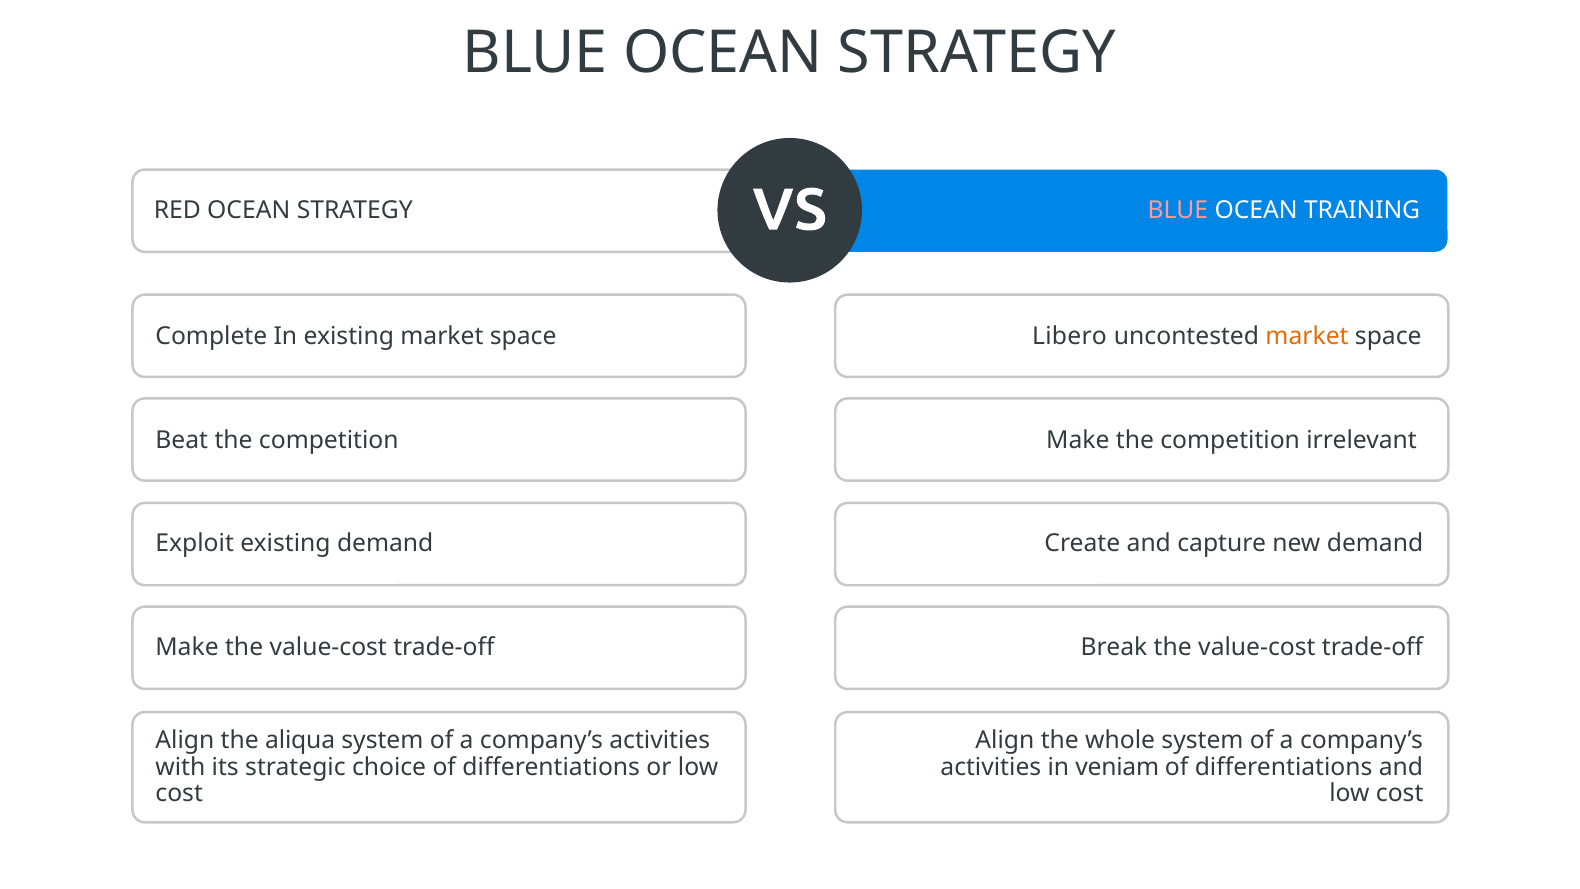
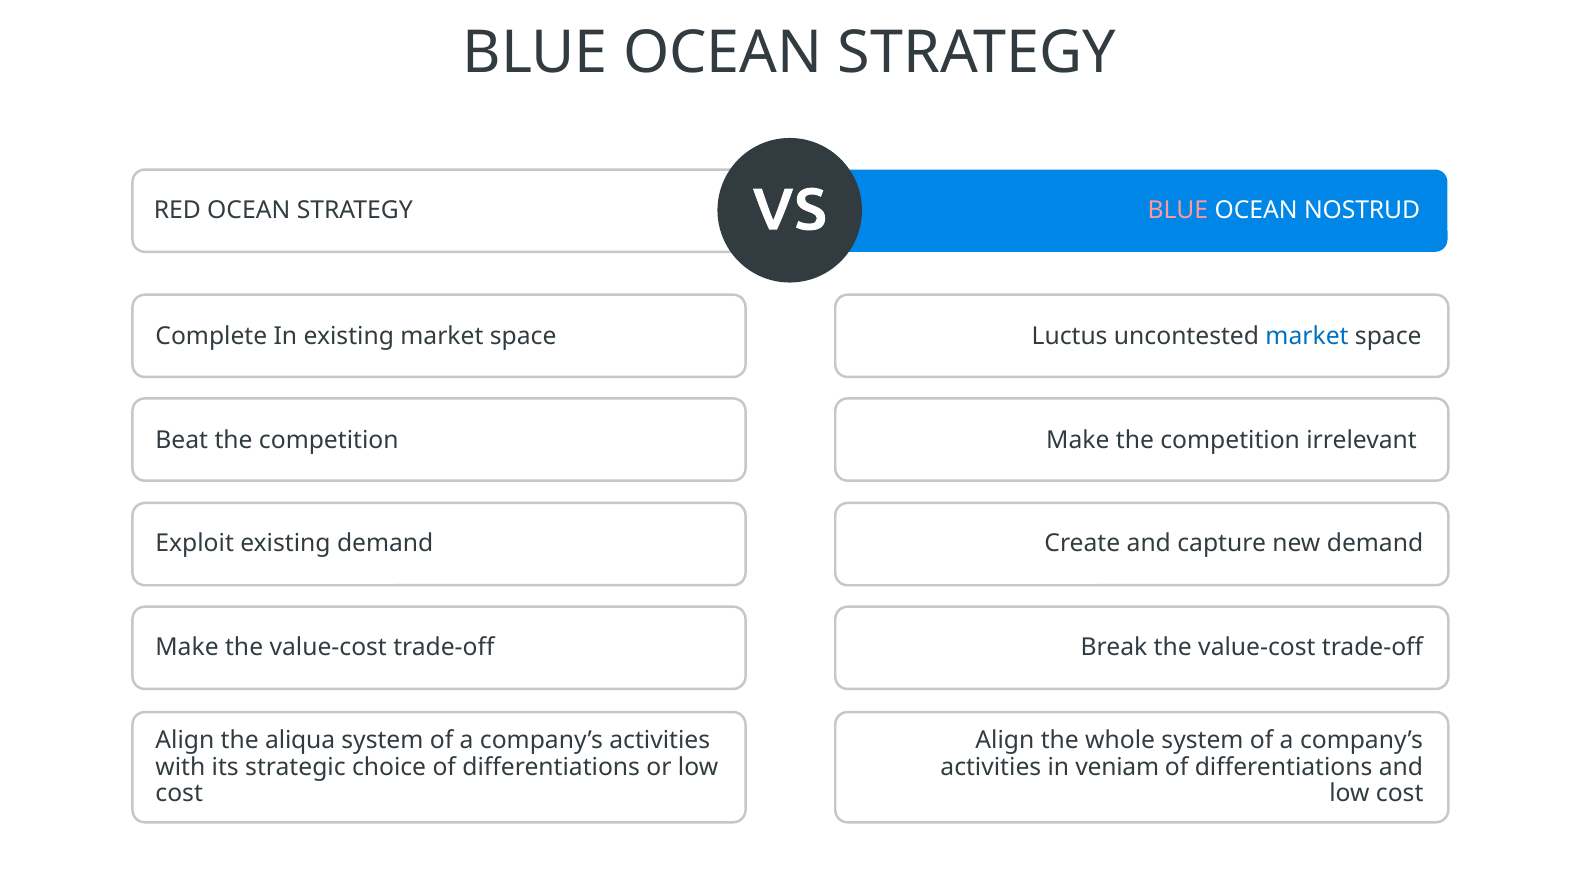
TRAINING: TRAINING -> NOSTRUD
Libero: Libero -> Luctus
market at (1307, 336) colour: orange -> blue
